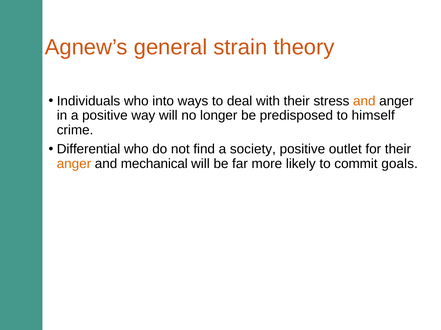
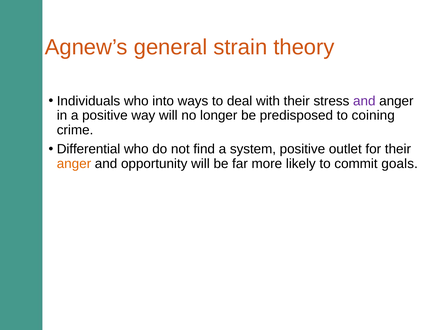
and at (364, 101) colour: orange -> purple
himself: himself -> coining
society: society -> system
mechanical: mechanical -> opportunity
